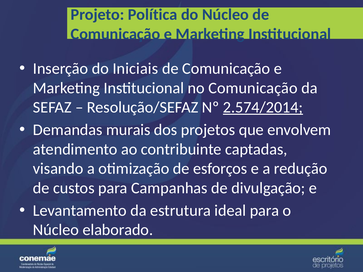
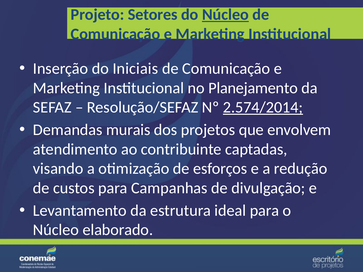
Política: Política -> Setores
Núcleo at (225, 15) underline: none -> present
no Comunicação: Comunicação -> Planejamento
